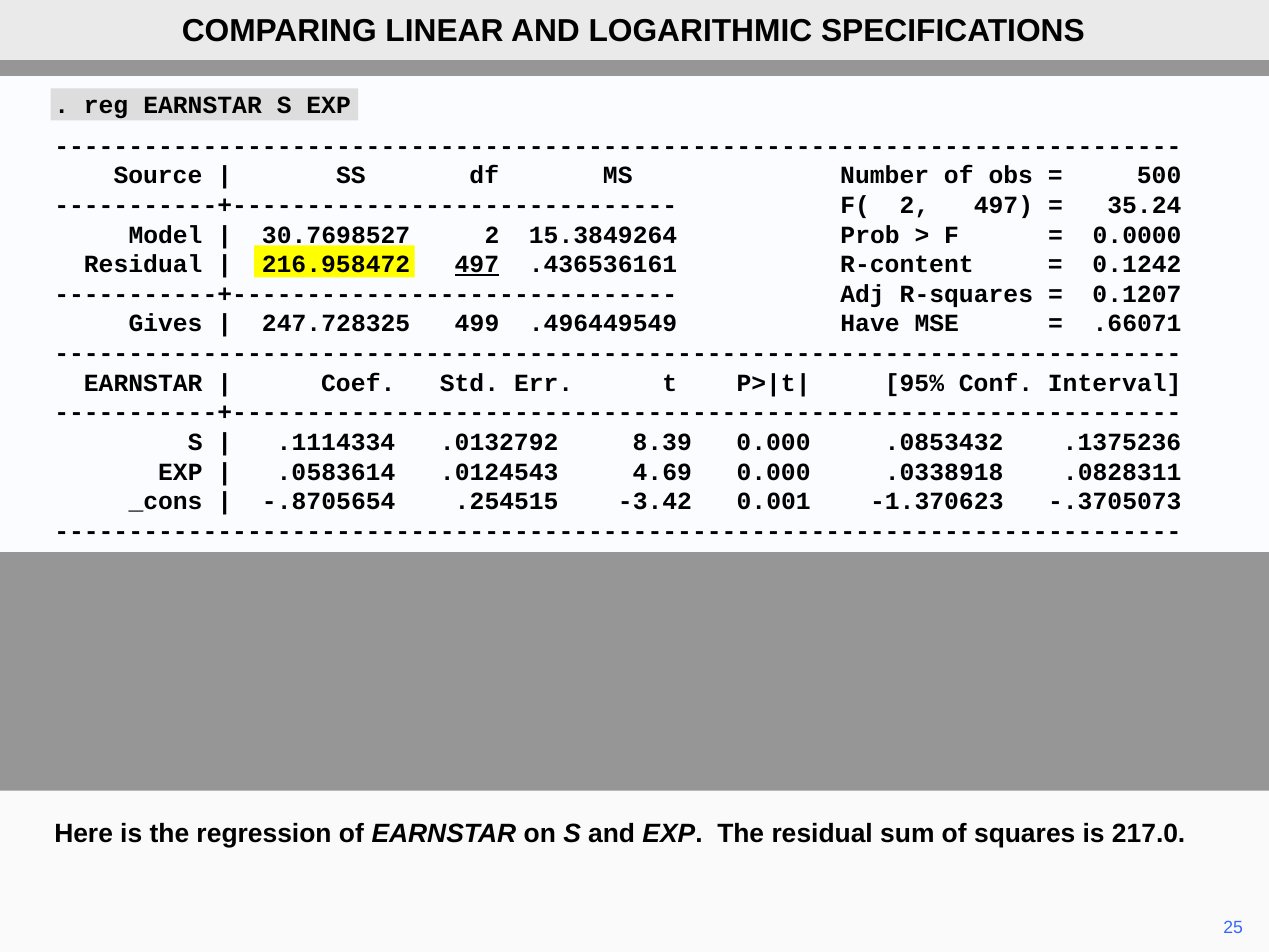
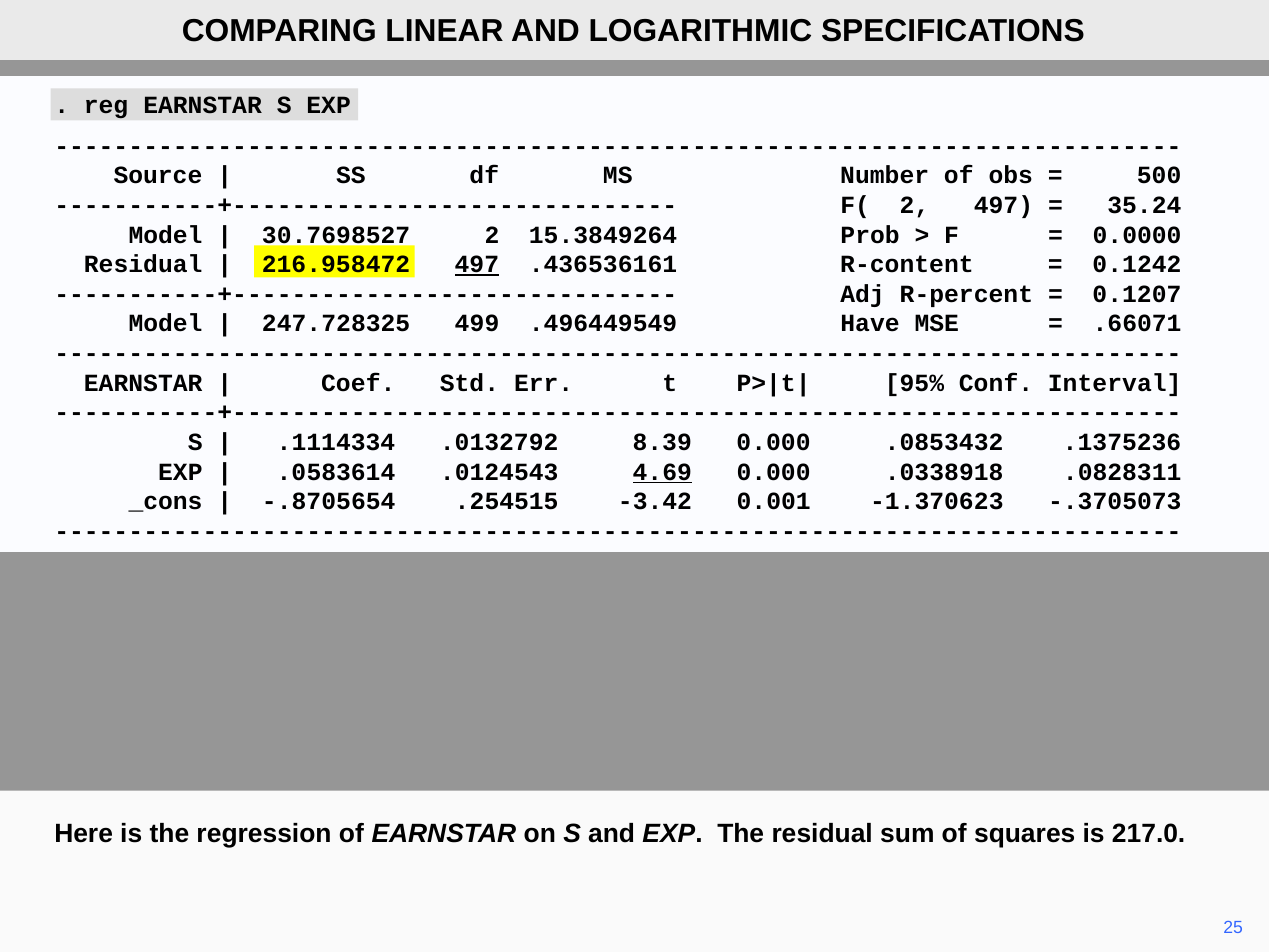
R-squares: R-squares -> R-percent
Gives at (166, 324): Gives -> Model
4.69 underline: none -> present
